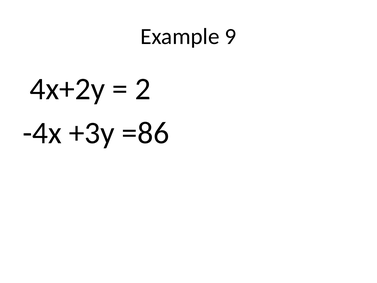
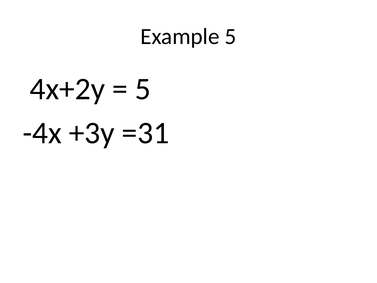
Example 9: 9 -> 5
2 at (143, 89): 2 -> 5
=86: =86 -> =31
